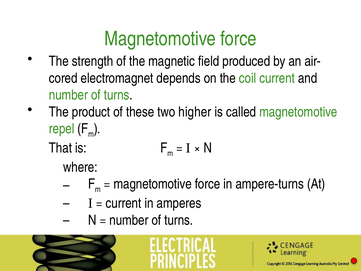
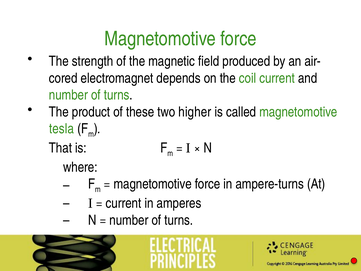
repel: repel -> tesla
